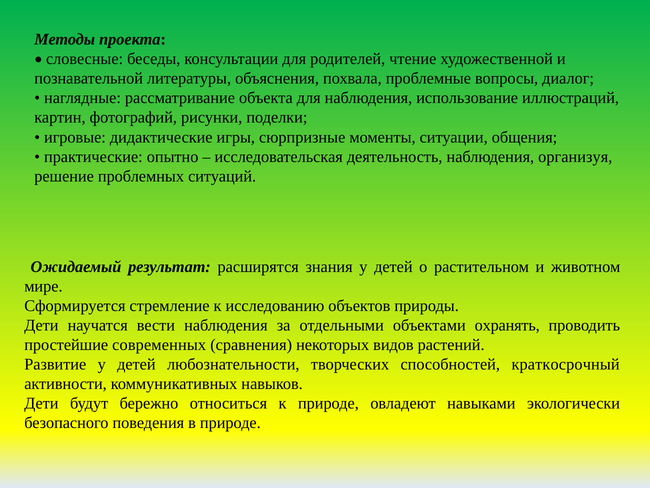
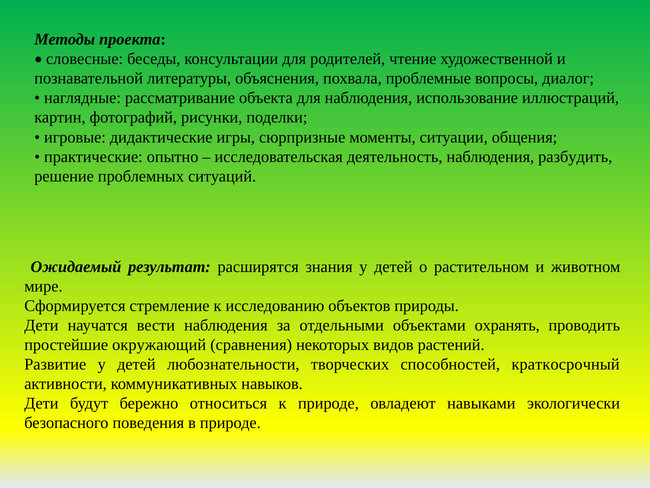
организуя: организуя -> разбудить
современных: современных -> окружающий
